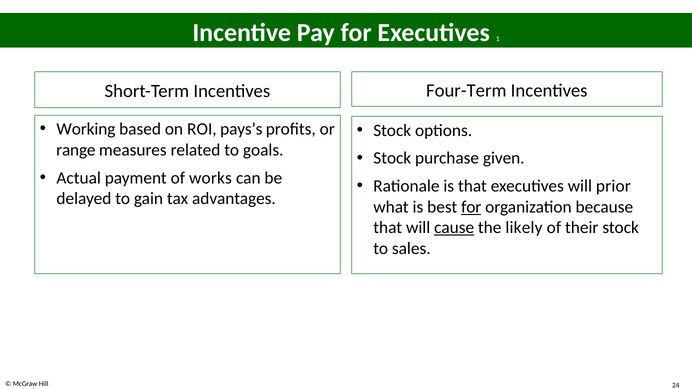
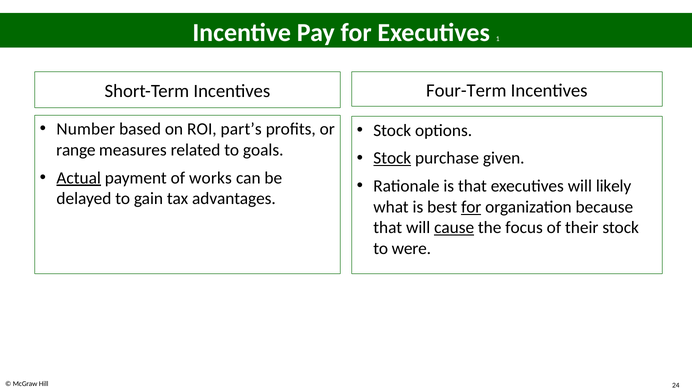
Working: Working -> Number
pays’s: pays’s -> part’s
Stock at (392, 158) underline: none -> present
Actual underline: none -> present
prior: prior -> likely
likely: likely -> focus
sales: sales -> were
